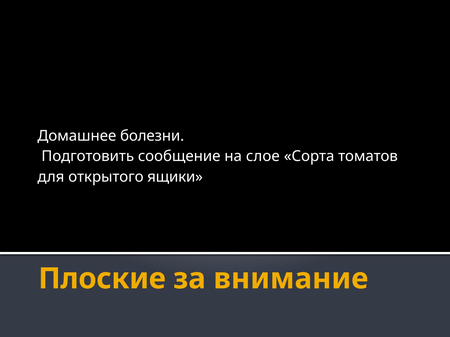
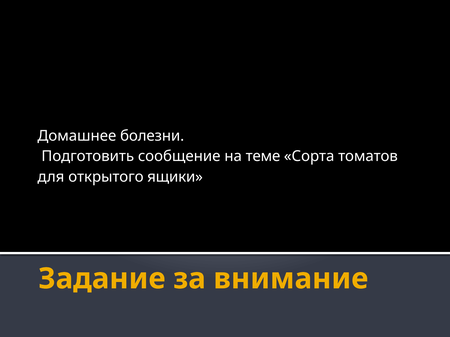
слое: слое -> теме
Плоские: Плоские -> Задание
